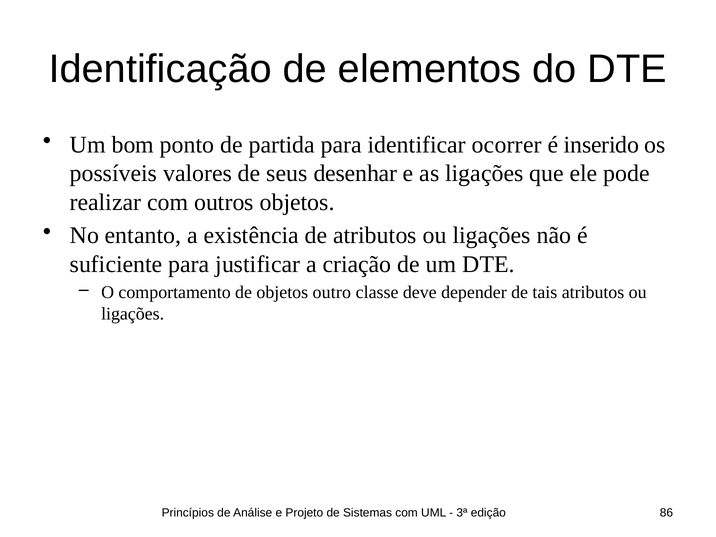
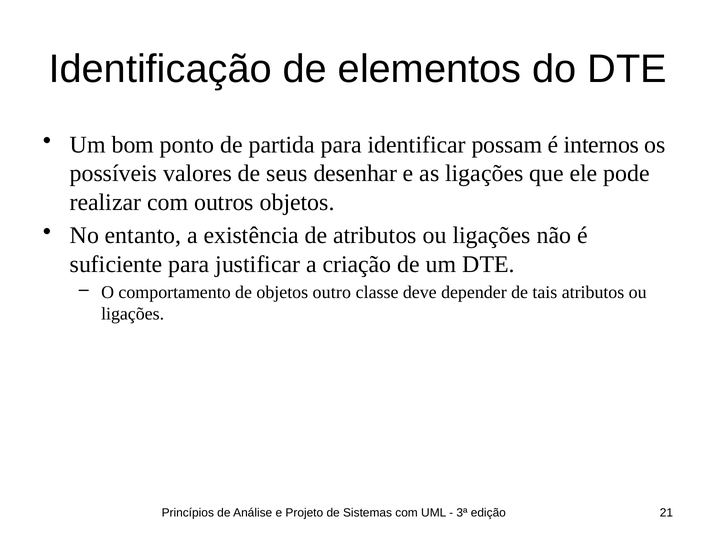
ocorrer: ocorrer -> possam
inserido: inserido -> internos
86: 86 -> 21
